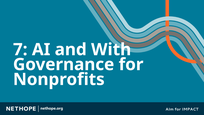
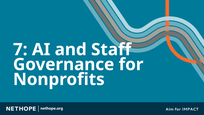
With: With -> Staff
